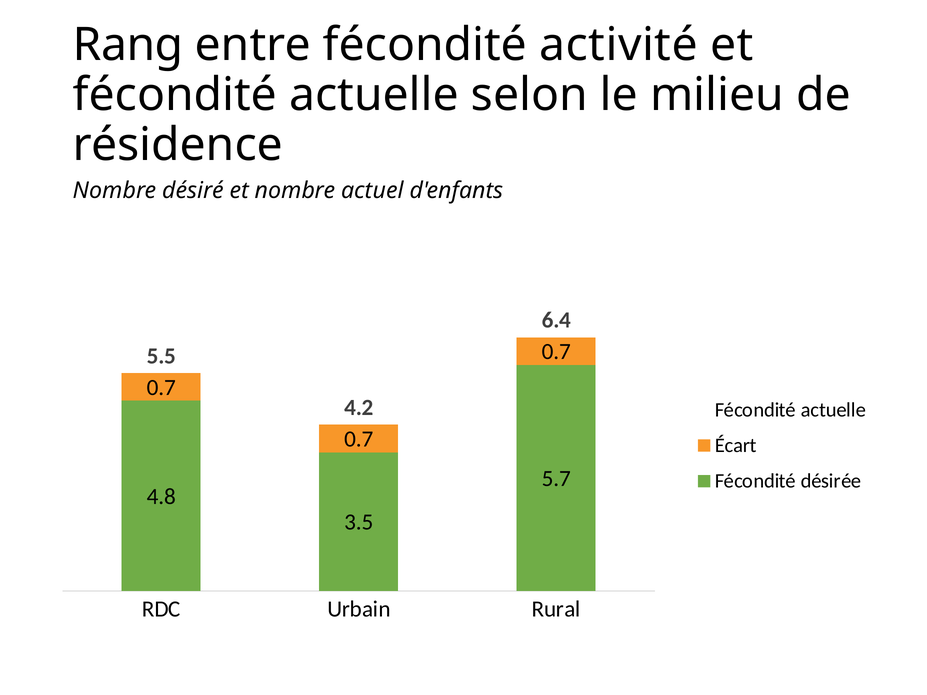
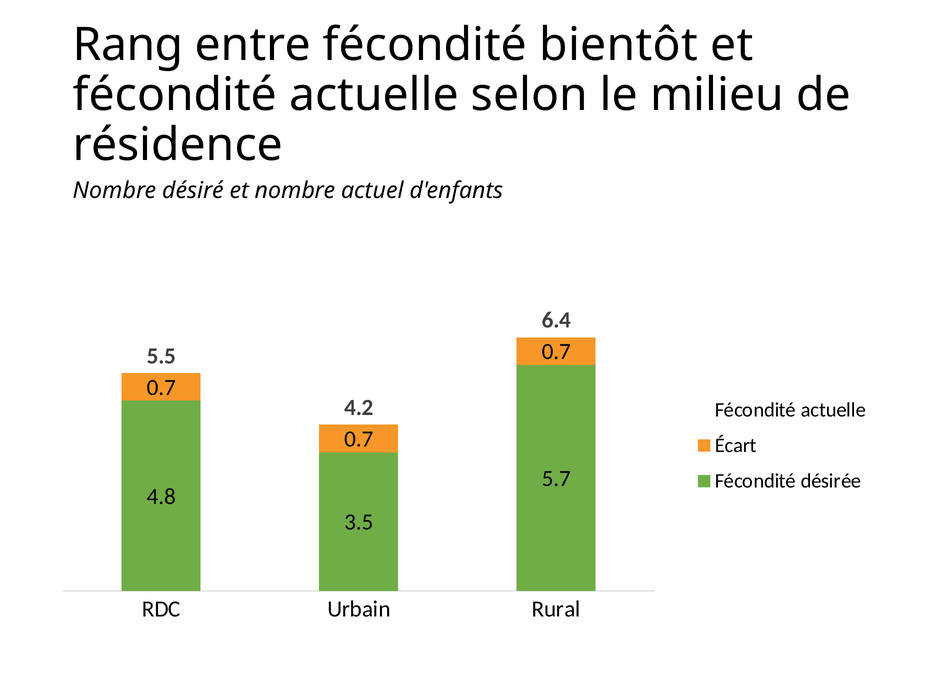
activité: activité -> bientôt
